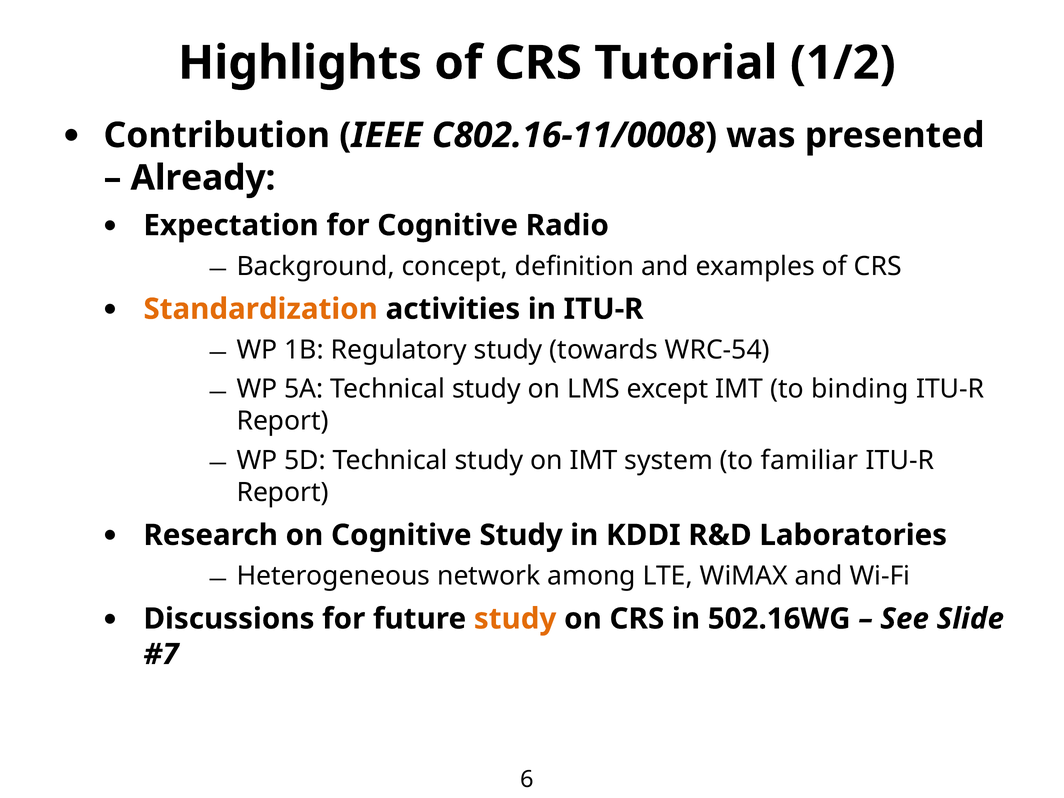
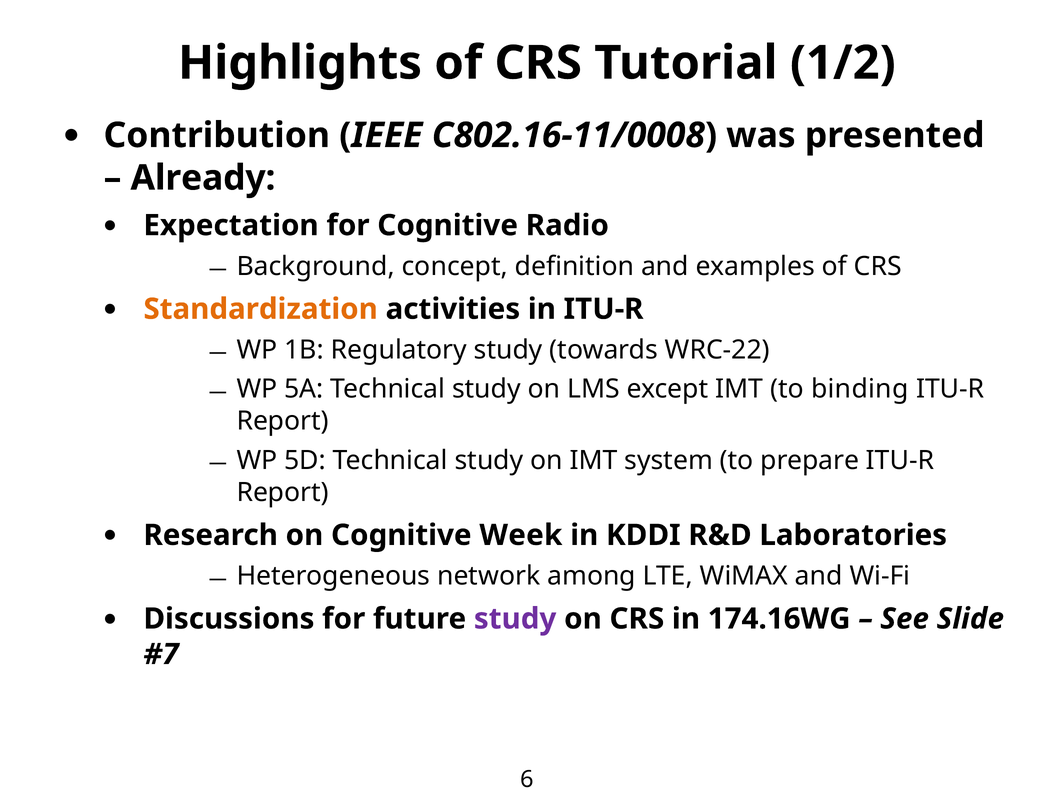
WRC-54: WRC-54 -> WRC-22
familiar: familiar -> prepare
Cognitive Study: Study -> Week
study at (515, 619) colour: orange -> purple
502.16WG: 502.16WG -> 174.16WG
